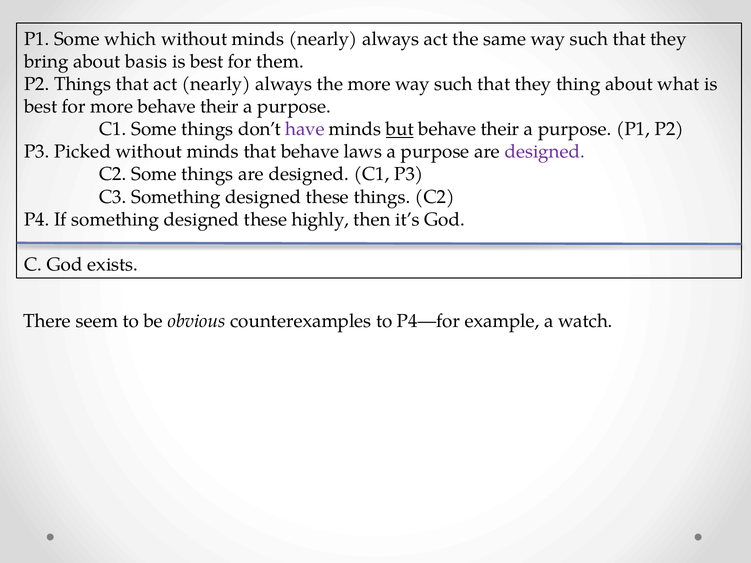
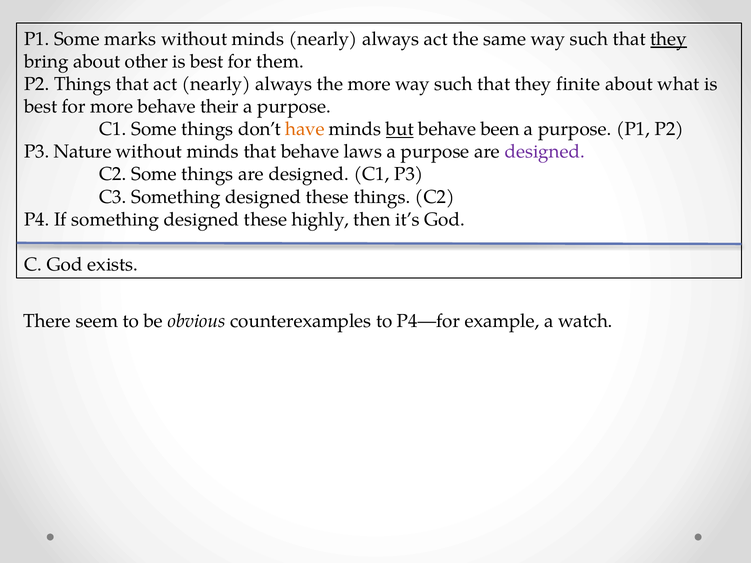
which: which -> marks
they at (669, 39) underline: none -> present
basis: basis -> other
thing: thing -> finite
have colour: purple -> orange
their at (500, 129): their -> been
Picked: Picked -> Nature
